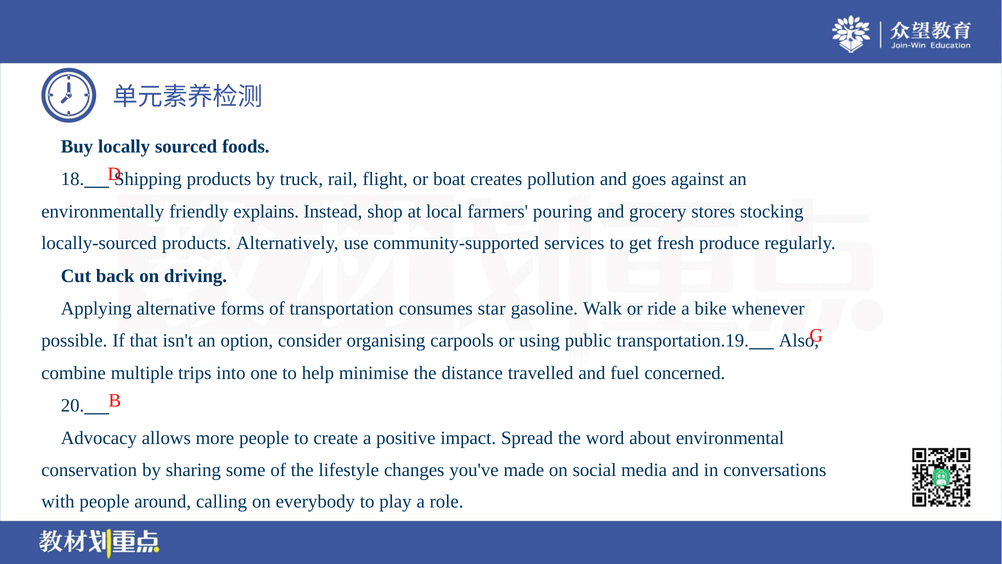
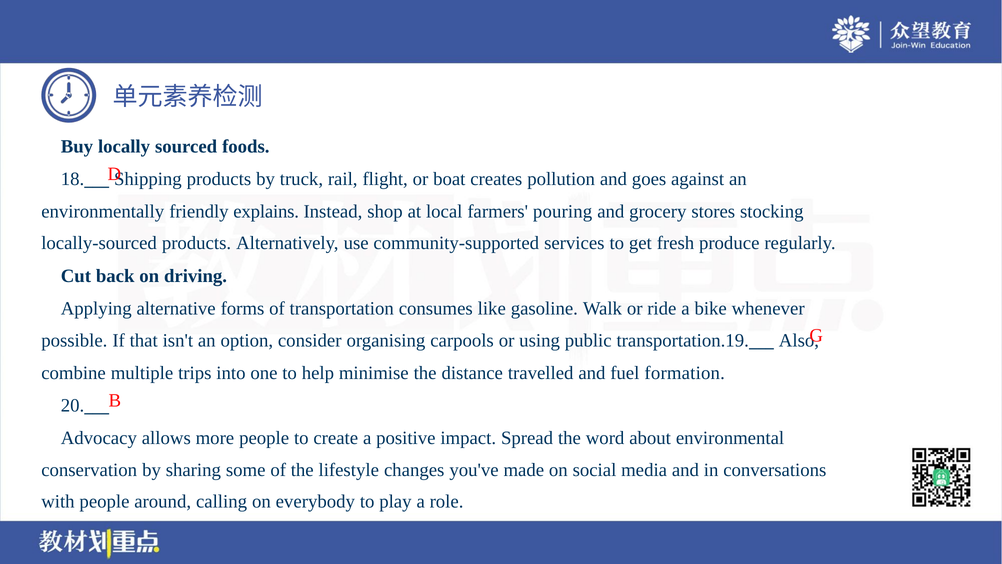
star: star -> like
concerned: concerned -> formation
